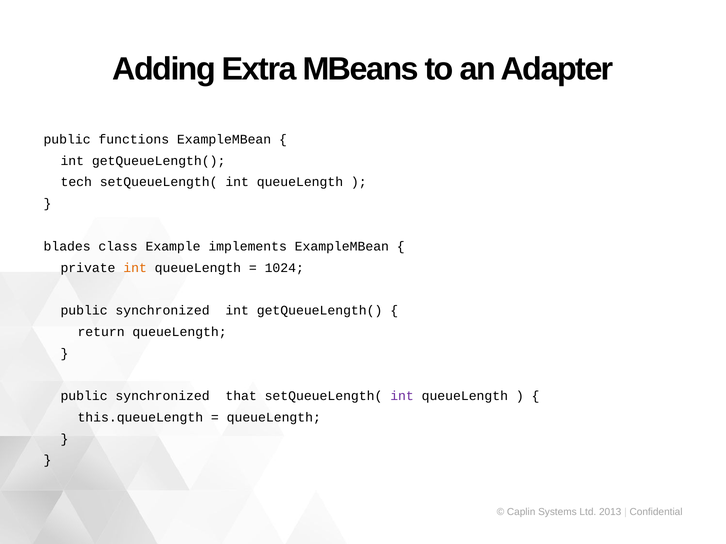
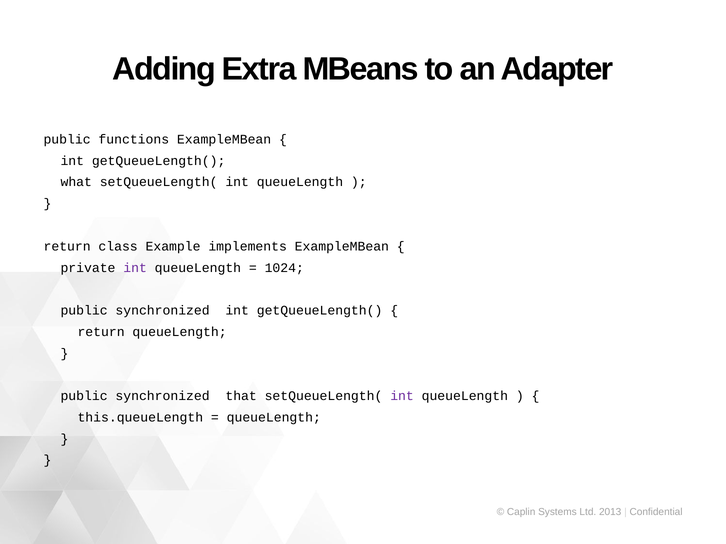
tech: tech -> what
blades at (67, 247): blades -> return
int at (135, 268) colour: orange -> purple
